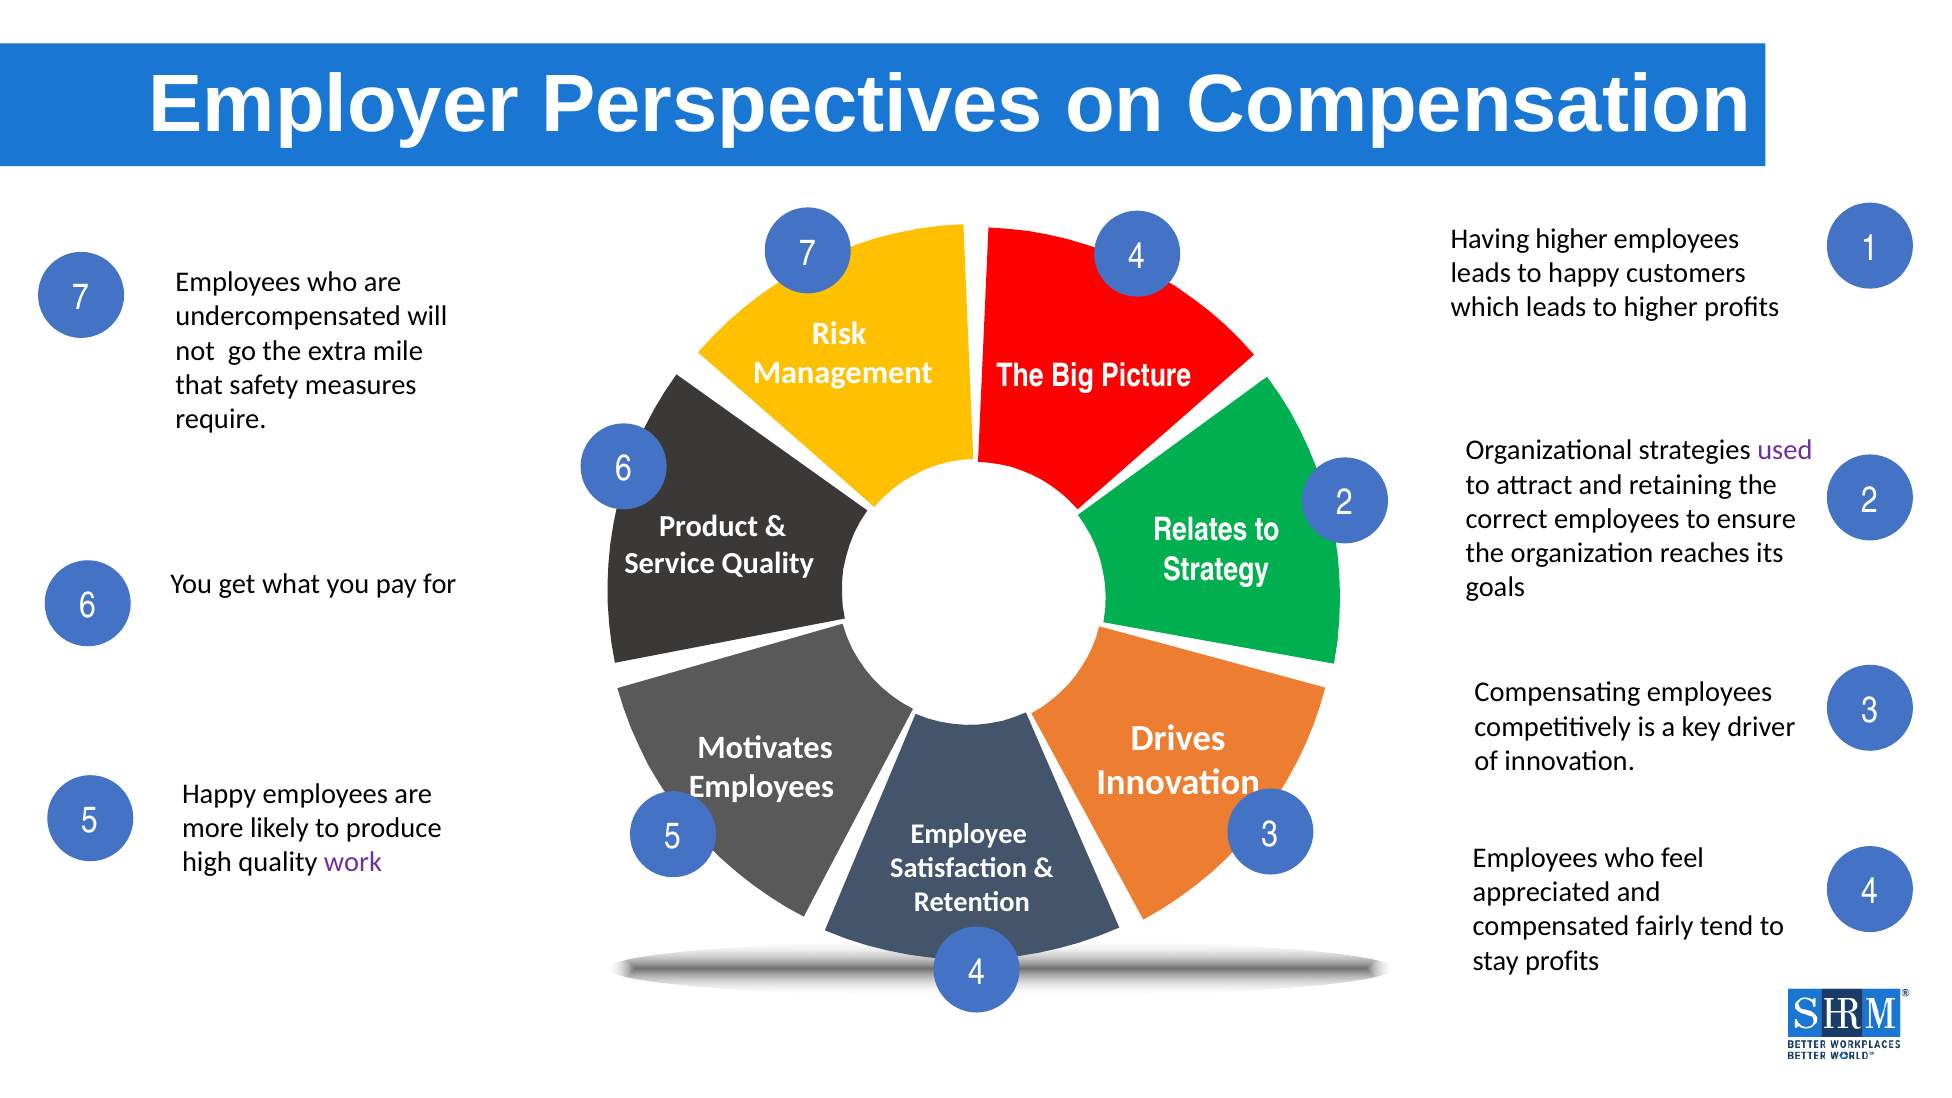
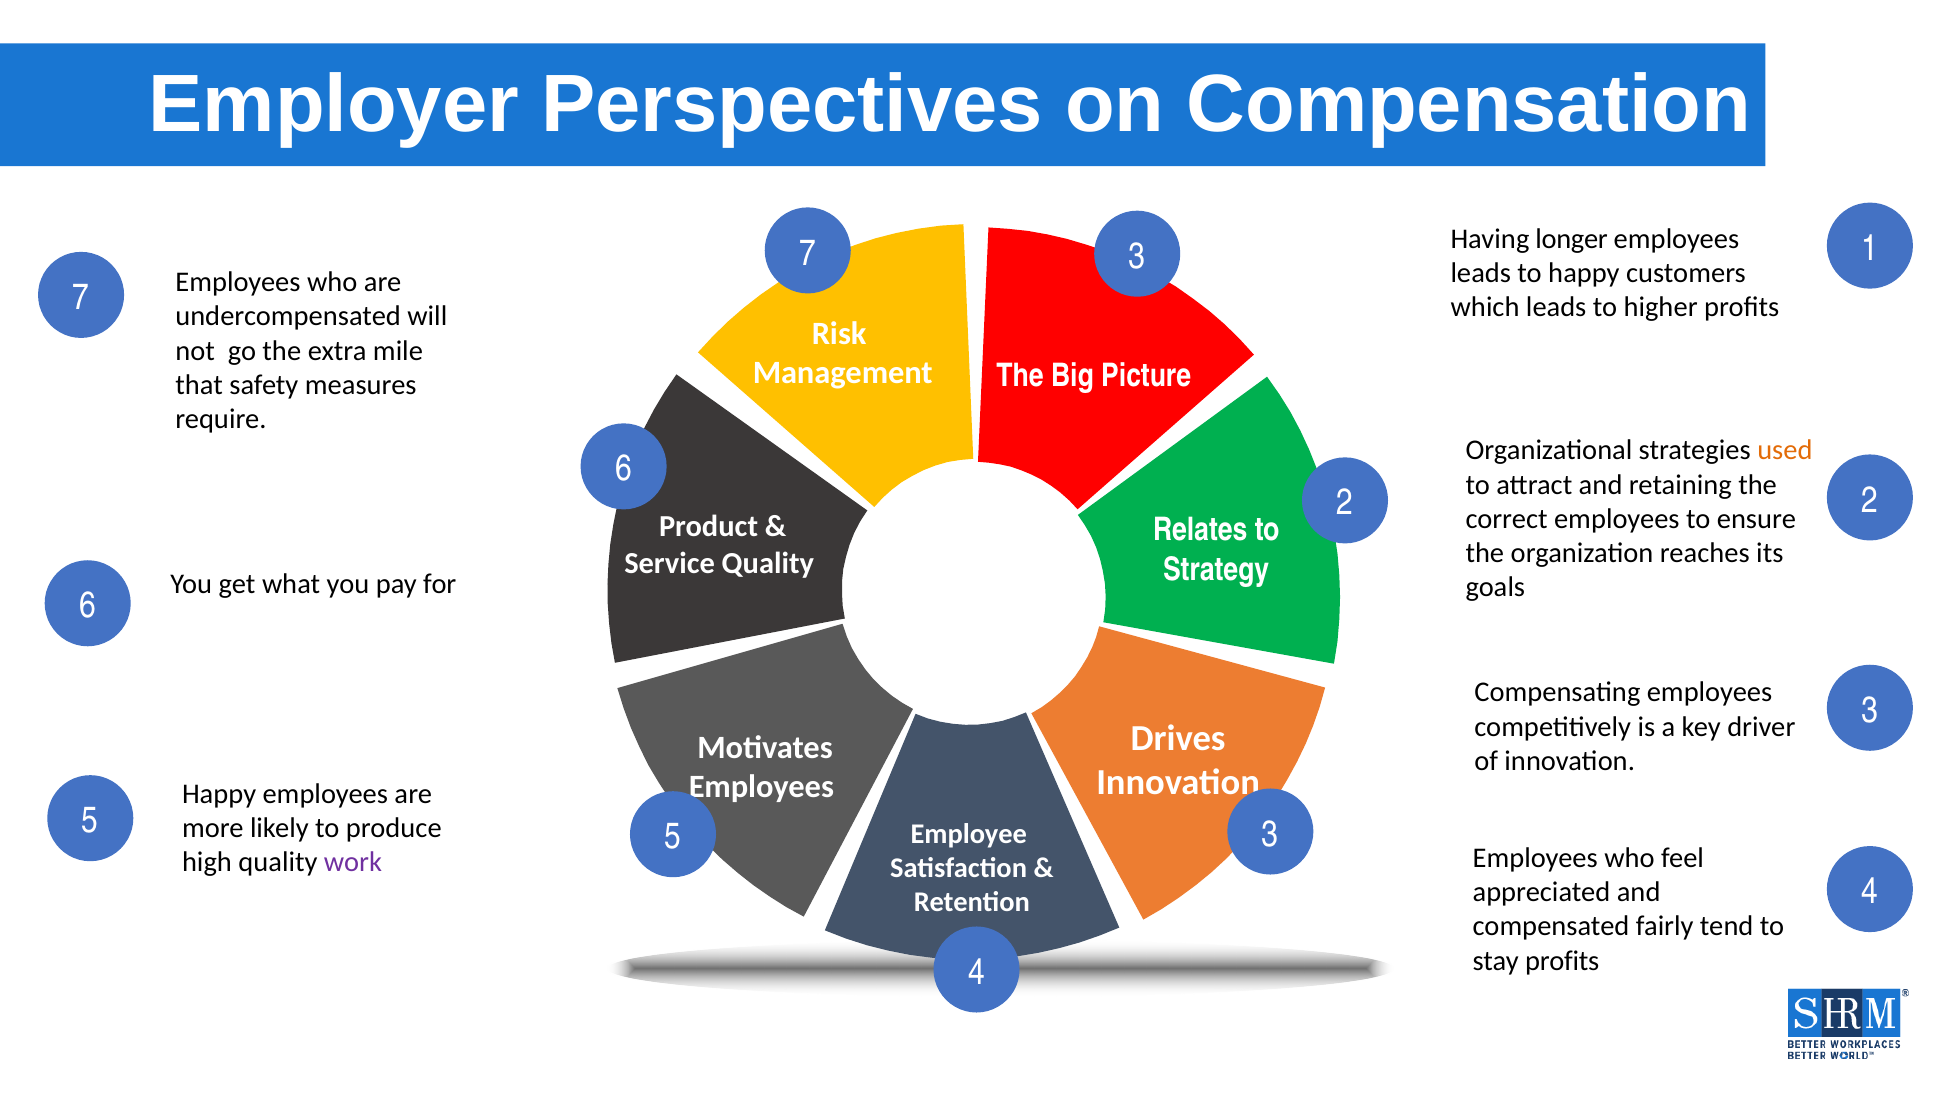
Having higher: higher -> longer
7 4: 4 -> 3
used colour: purple -> orange
